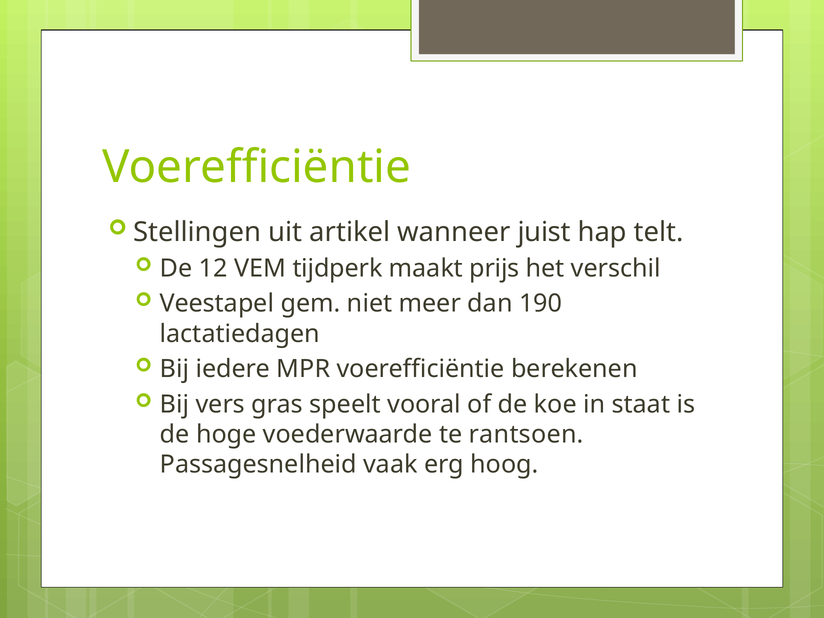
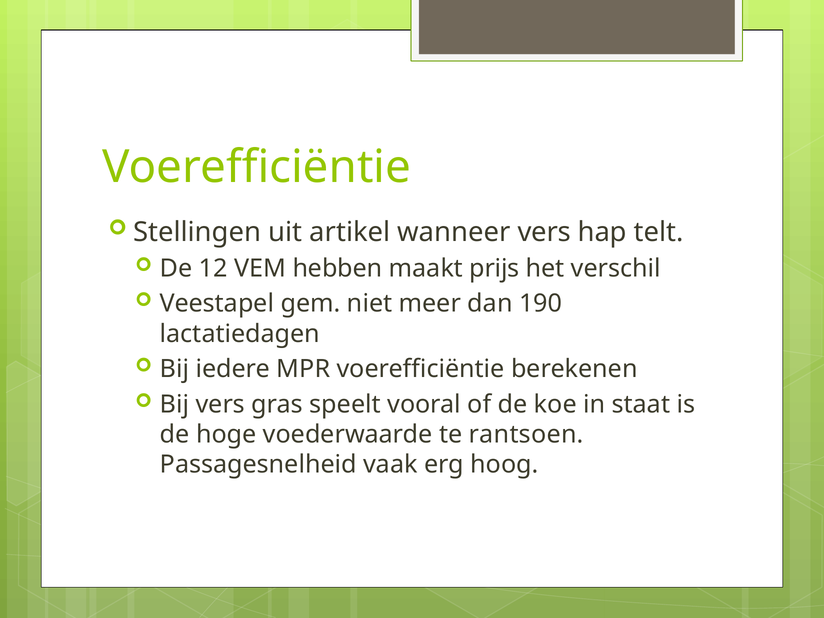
wanneer juist: juist -> vers
tijdperk: tijdperk -> hebben
